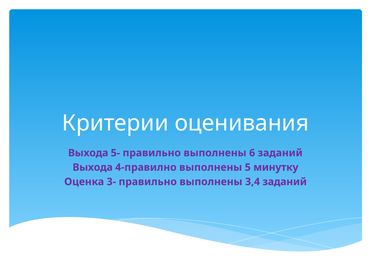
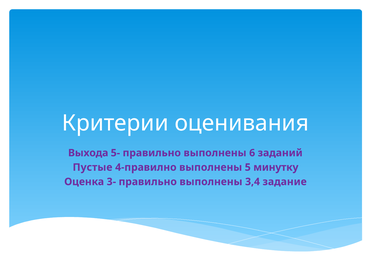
Выхода at (93, 167): Выхода -> Пустые
3,4 заданий: заданий -> задание
